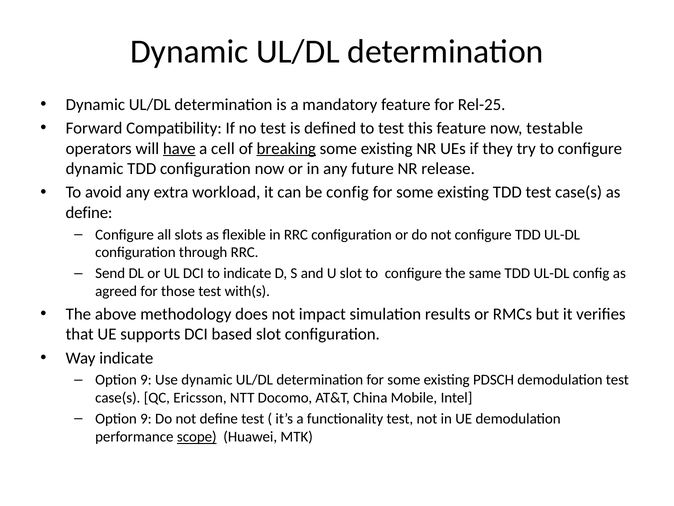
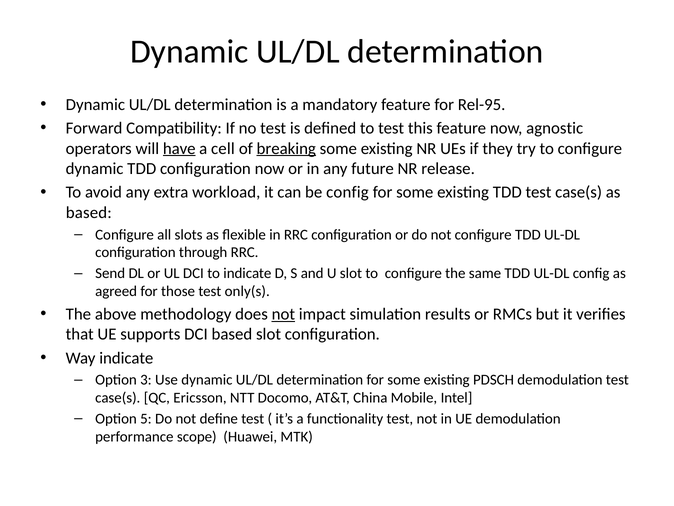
Rel-25: Rel-25 -> Rel-95
testable: testable -> agnostic
define at (89, 212): define -> based
with(s: with(s -> only(s
not at (283, 314) underline: none -> present
9 at (146, 380): 9 -> 3
9 at (146, 419): 9 -> 5
scope underline: present -> none
